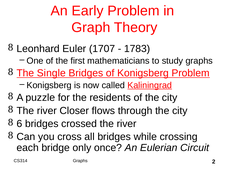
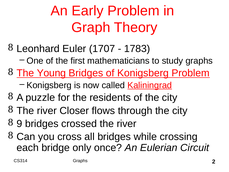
Single: Single -> Young
6: 6 -> 9
